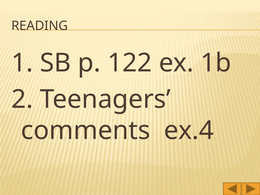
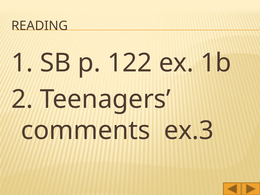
ex.4: ex.4 -> ex.3
